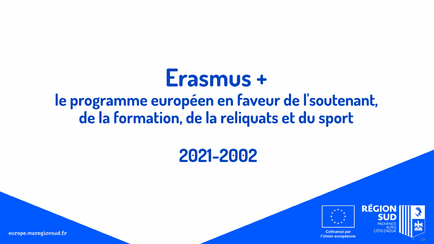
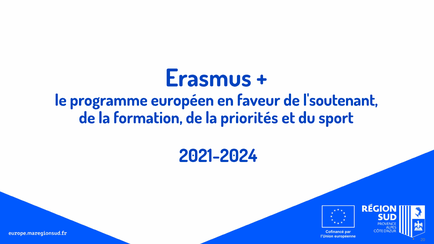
reliquats: reliquats -> priorités
2021-2002: 2021-2002 -> 2021-2024
